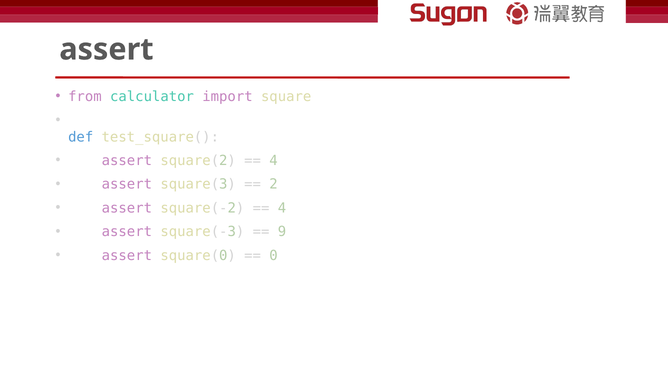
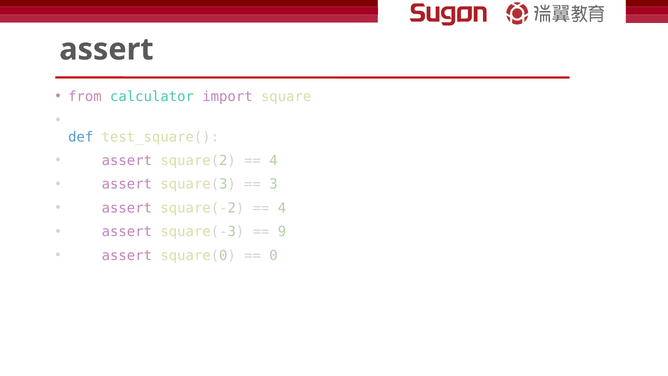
2: 2 -> 3
